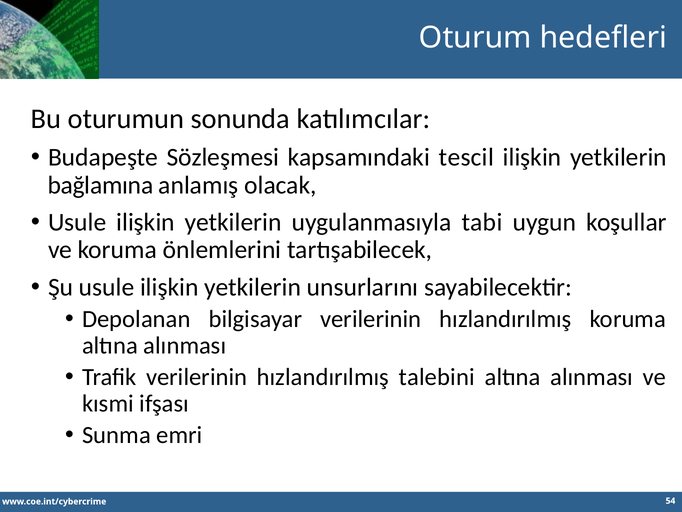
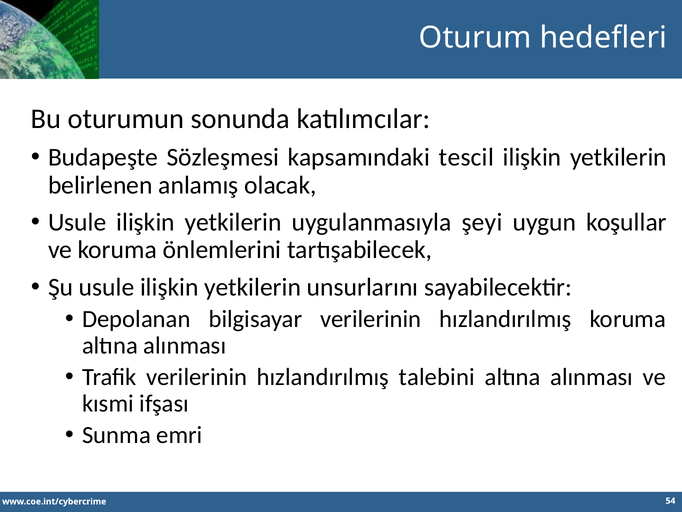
bağlamına: bağlamına -> belirlenen
tabi: tabi -> şeyi
